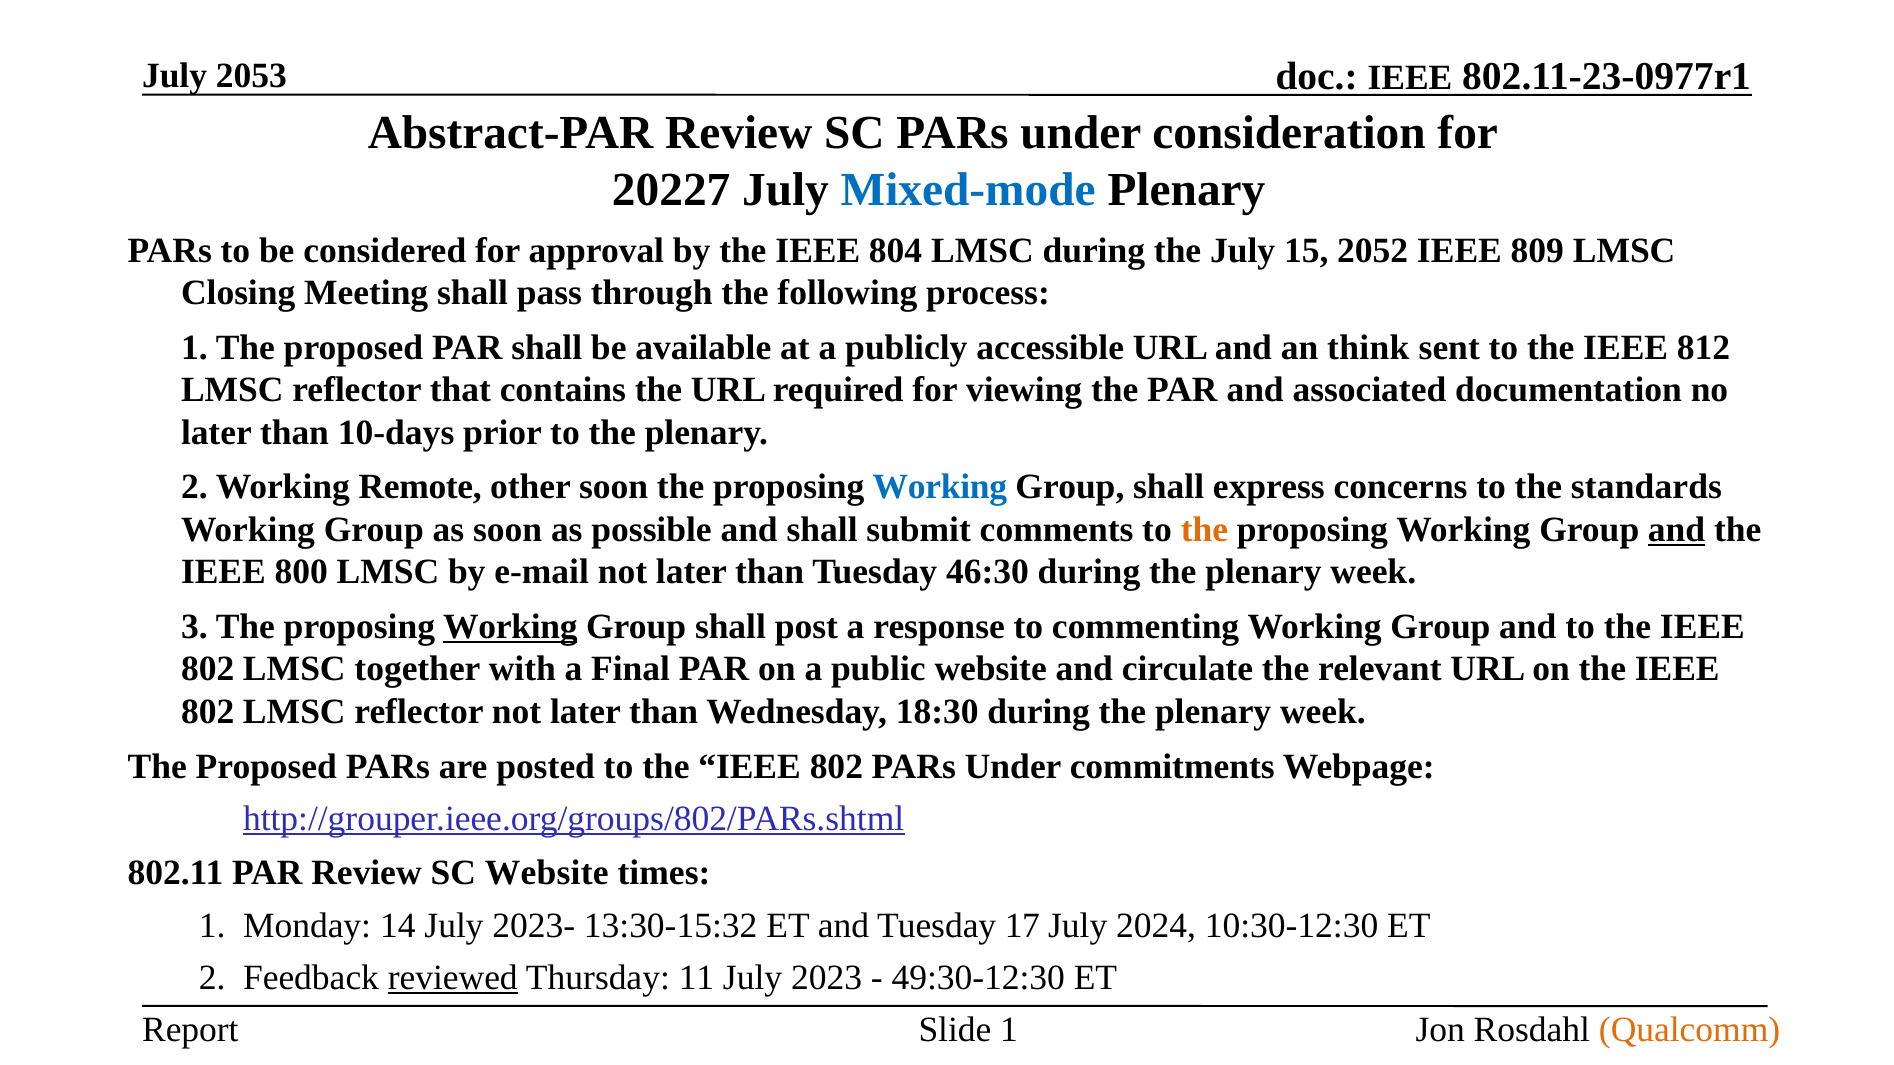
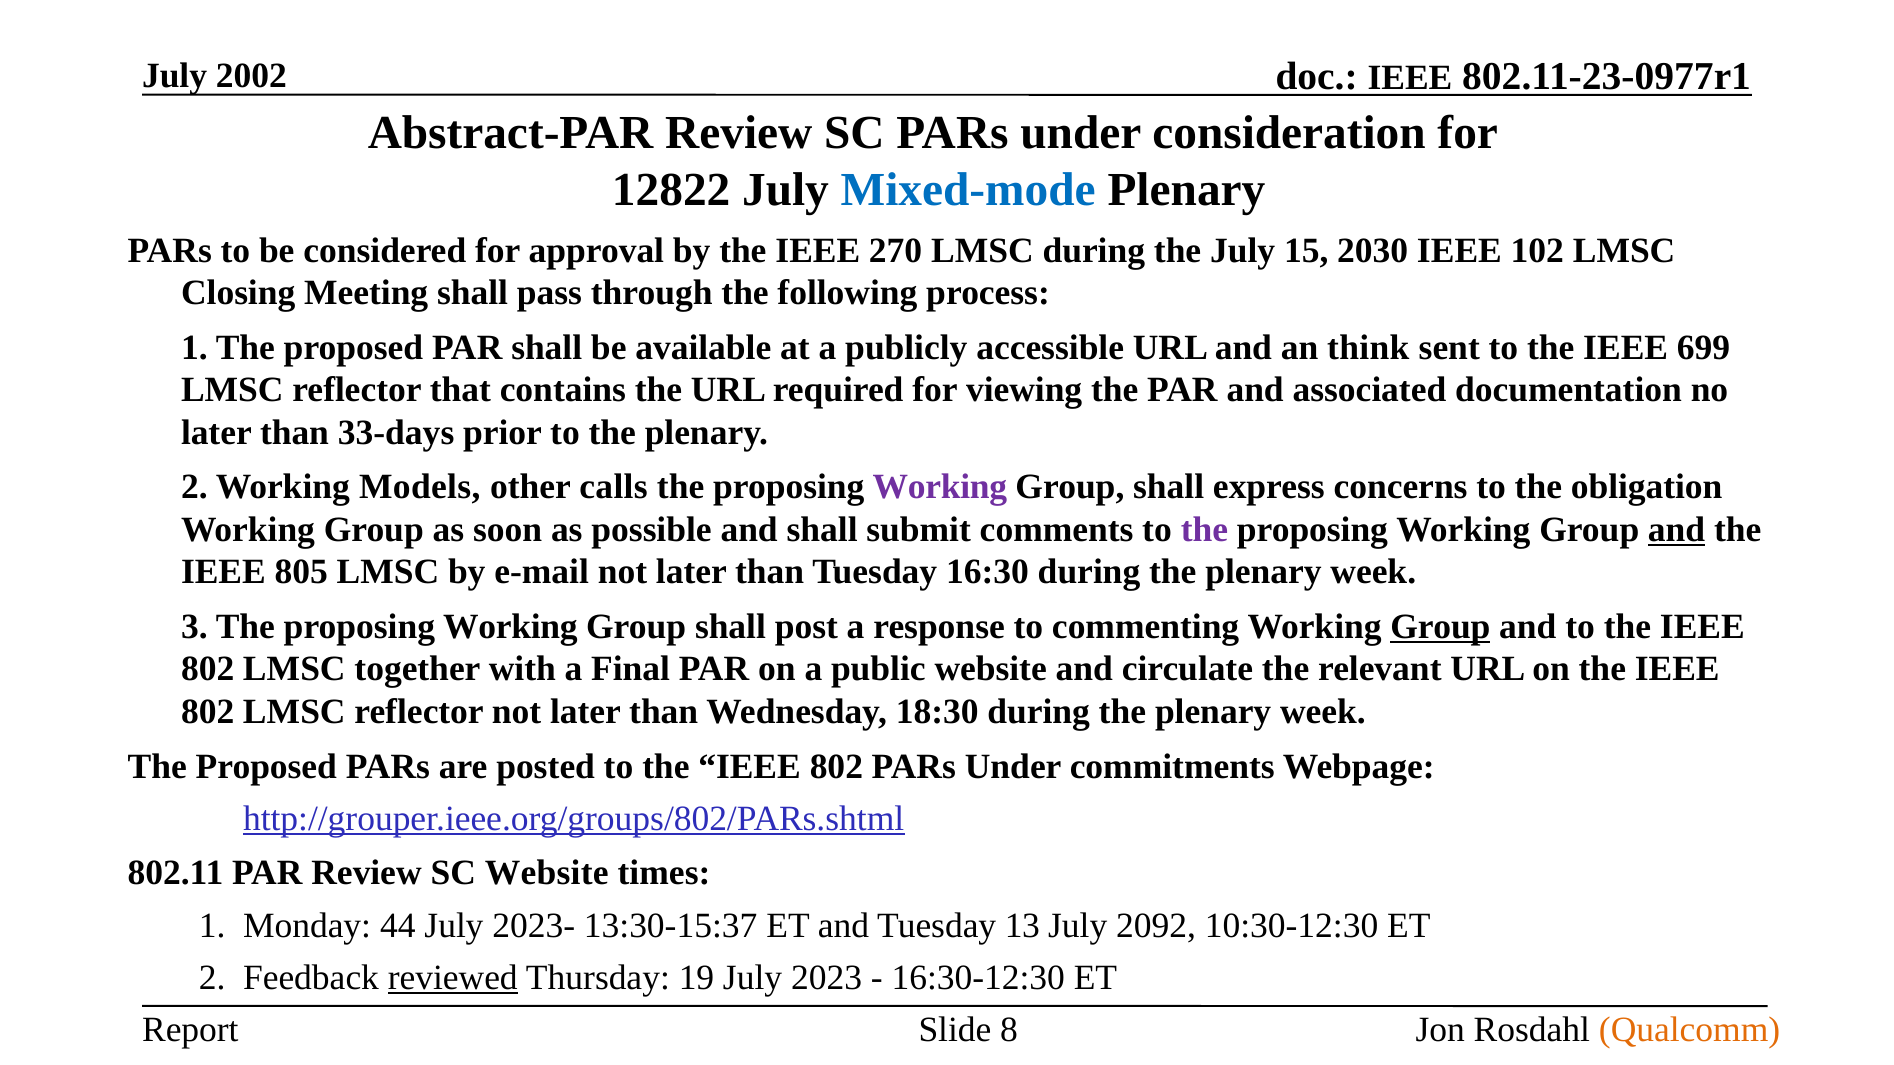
2053: 2053 -> 2002
20227: 20227 -> 12822
804: 804 -> 270
2052: 2052 -> 2030
809: 809 -> 102
812: 812 -> 699
10-days: 10-days -> 33-days
Remote: Remote -> Models
other soon: soon -> calls
Working at (940, 487) colour: blue -> purple
standards: standards -> obligation
the at (1204, 530) colour: orange -> purple
800: 800 -> 805
46:30: 46:30 -> 16:30
Working at (510, 627) underline: present -> none
Group at (1440, 627) underline: none -> present
14: 14 -> 44
13:30-15:32: 13:30-15:32 -> 13:30-15:37
17: 17 -> 13
2024: 2024 -> 2092
11: 11 -> 19
49:30-12:30: 49:30-12:30 -> 16:30-12:30
Slide 1: 1 -> 8
